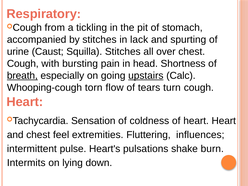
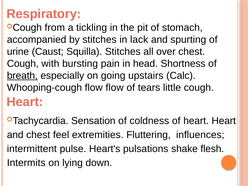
upstairs underline: present -> none
Whooping-cough torn: torn -> flow
turn: turn -> little
burn: burn -> flesh
